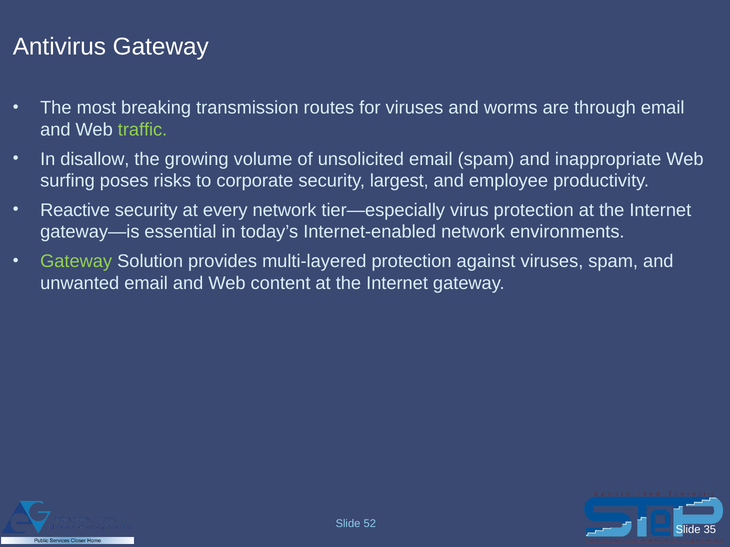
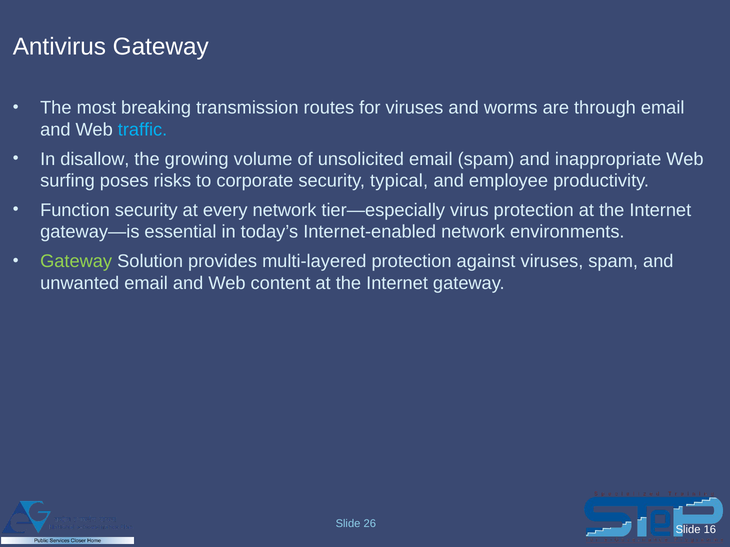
traffic colour: light green -> light blue
largest: largest -> typical
Reactive: Reactive -> Function
52: 52 -> 26
35: 35 -> 16
